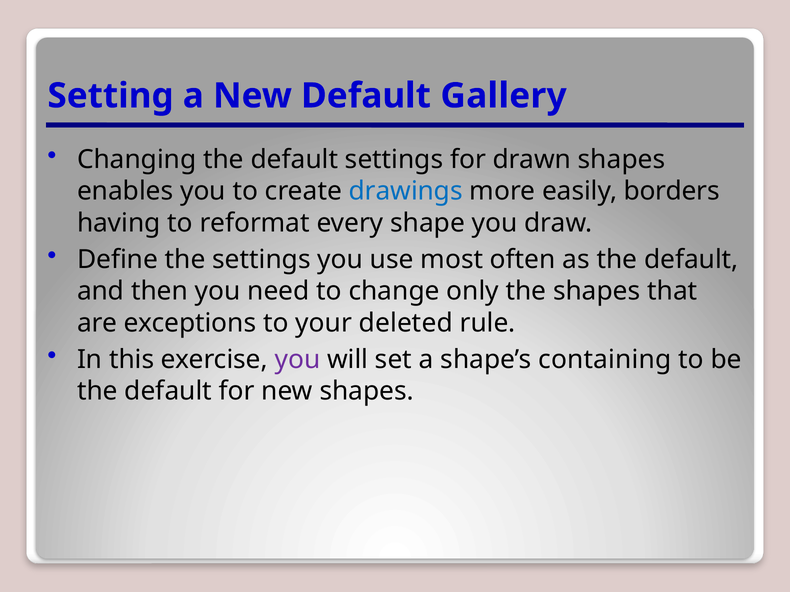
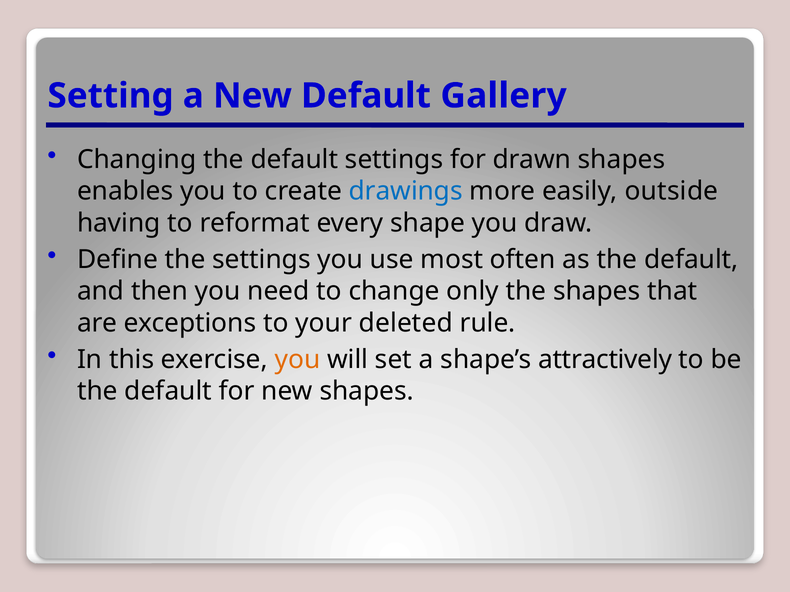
borders: borders -> outside
you at (298, 360) colour: purple -> orange
containing: containing -> attractively
